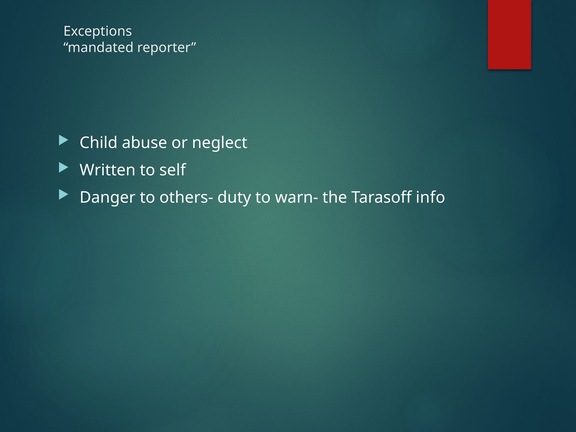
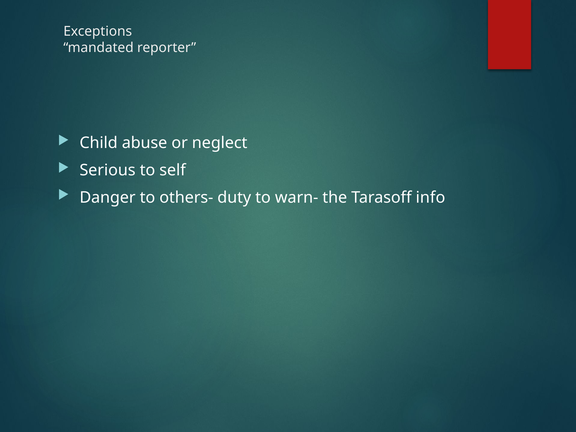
Written: Written -> Serious
